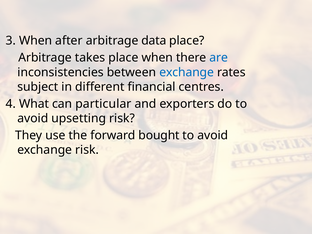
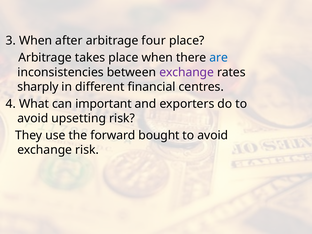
data: data -> four
exchange at (187, 72) colour: blue -> purple
subject: subject -> sharply
particular: particular -> important
